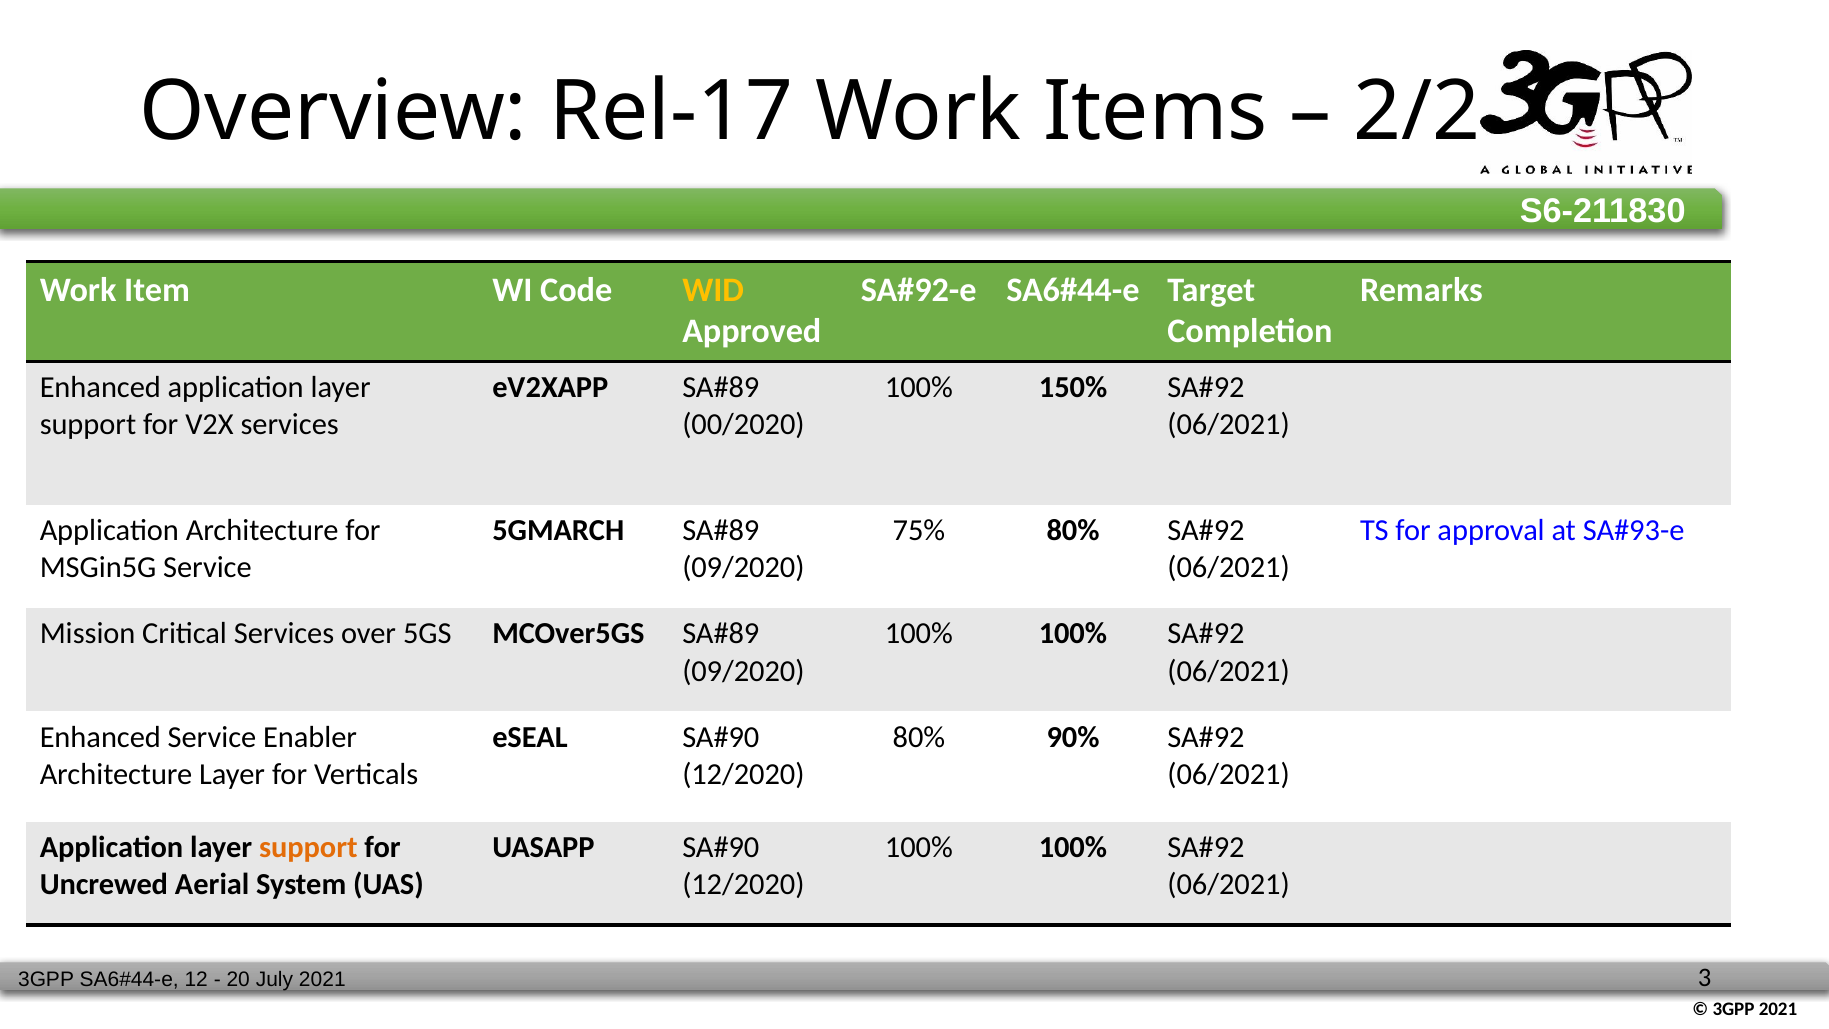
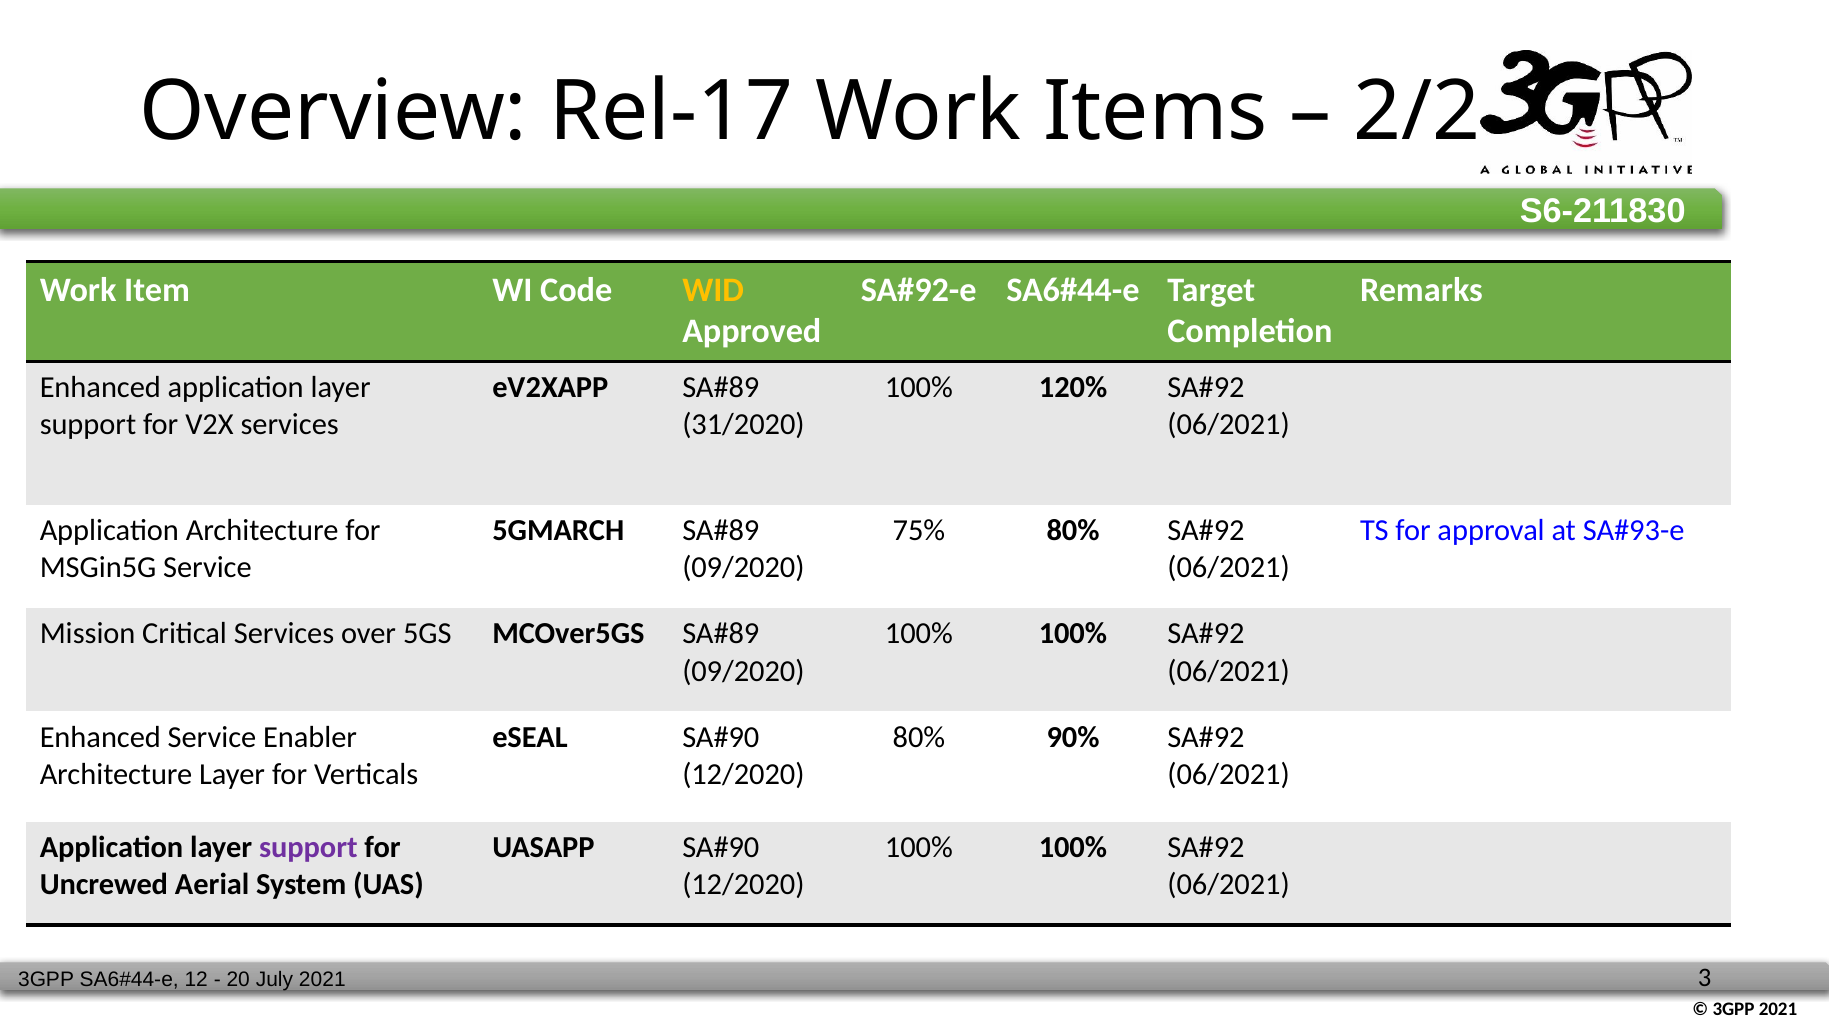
150%: 150% -> 120%
00/2020: 00/2020 -> 31/2020
support at (308, 847) colour: orange -> purple
